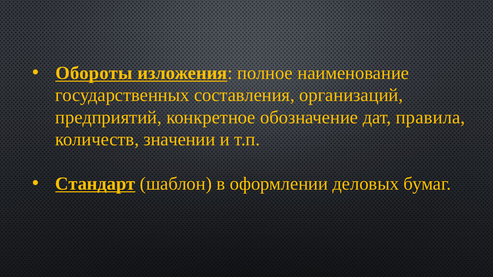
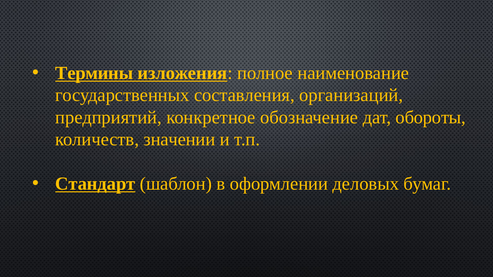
Обороты: Обороты -> Термины
правила: правила -> обороты
